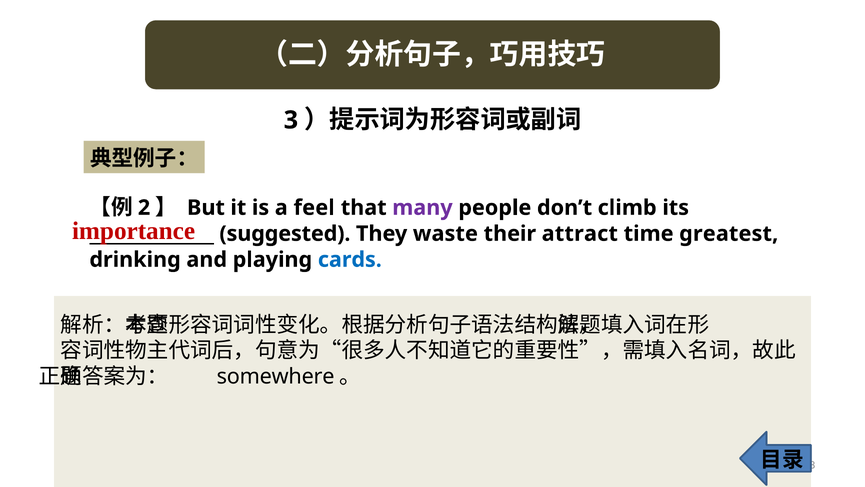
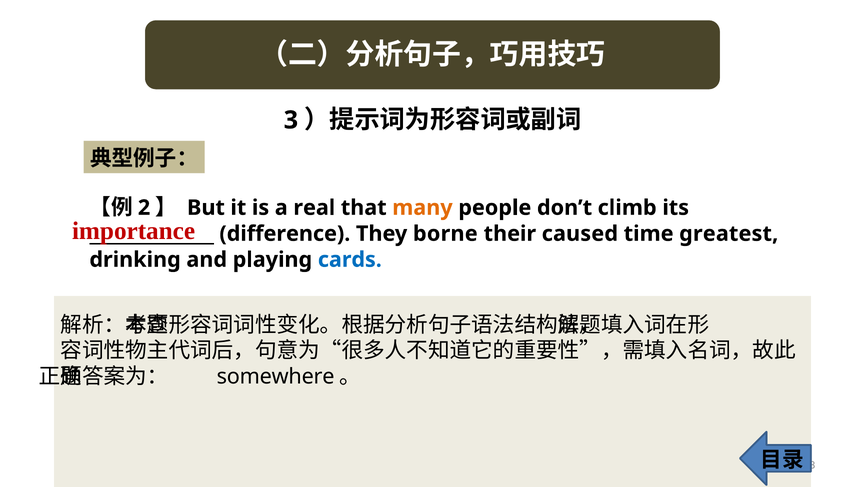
feel: feel -> real
many colour: purple -> orange
suggested: suggested -> difference
waste: waste -> borne
attract: attract -> caused
